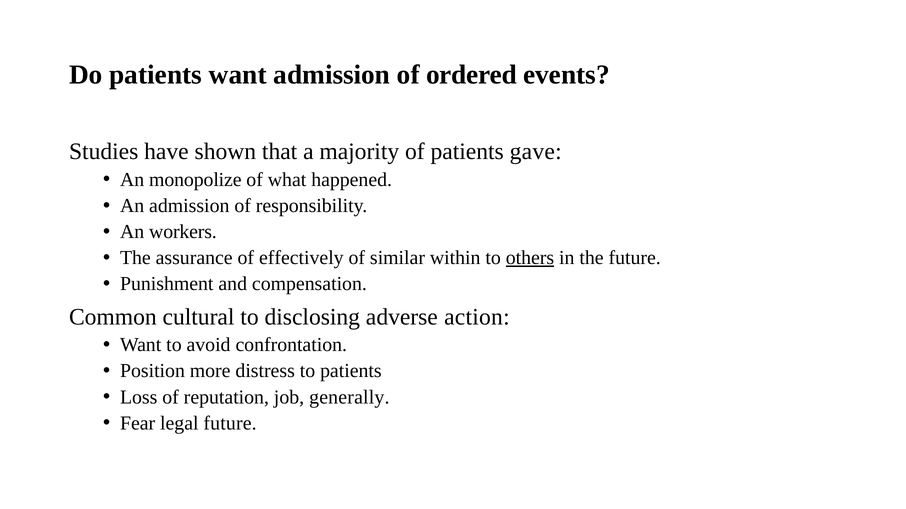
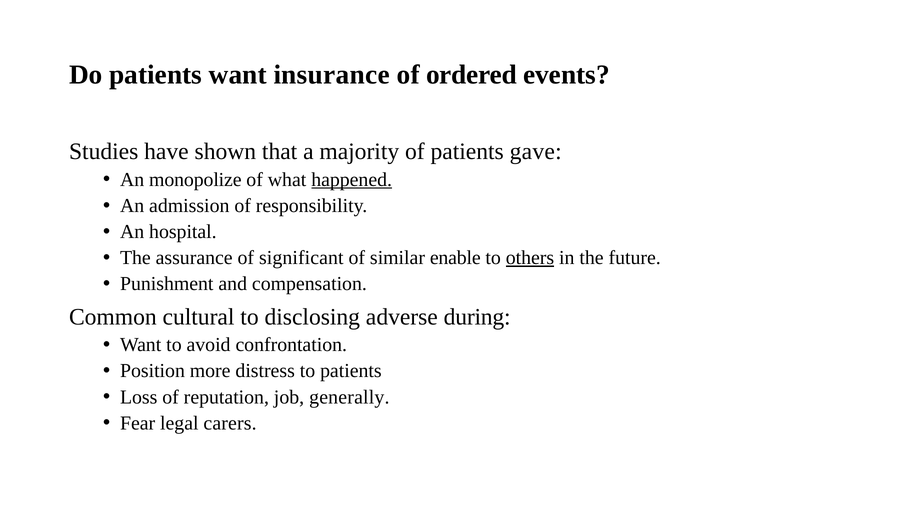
want admission: admission -> insurance
happened underline: none -> present
workers: workers -> hospital
effectively: effectively -> significant
within: within -> enable
action: action -> during
legal future: future -> carers
